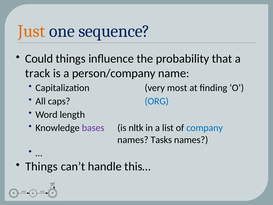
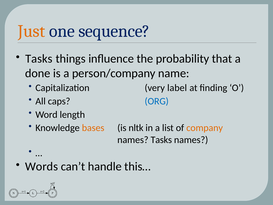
Could at (39, 59): Could -> Tasks
track: track -> done
most: most -> label
bases colour: purple -> orange
company colour: blue -> orange
Things at (42, 166): Things -> Words
